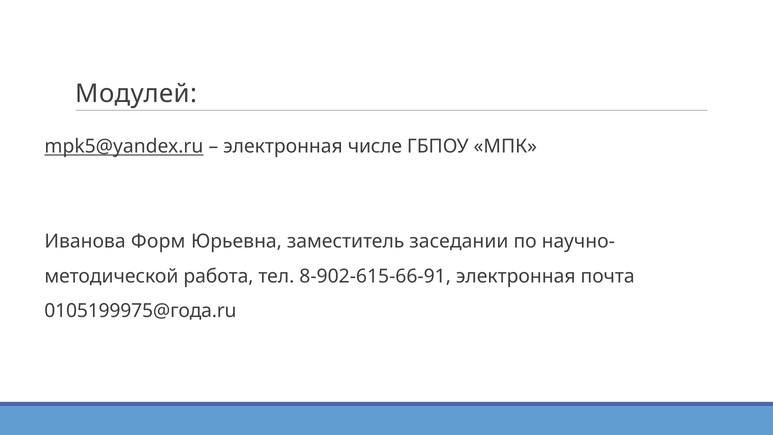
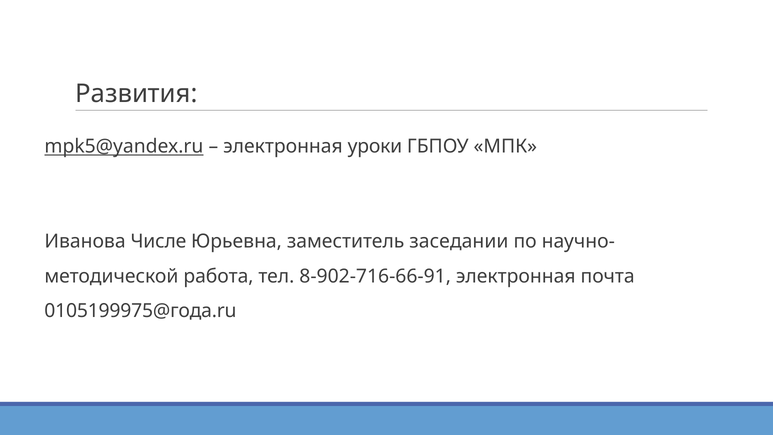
Модулей: Модулей -> Развития
числе: числе -> уроки
Форм: Форм -> Числе
8-902-615-66-91: 8-902-615-66-91 -> 8-902-716-66-91
